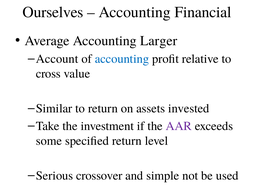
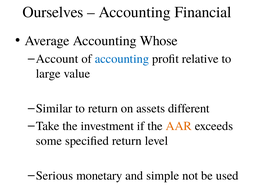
Larger: Larger -> Whose
cross: cross -> large
invested: invested -> different
AAR colour: purple -> orange
crossover: crossover -> monetary
